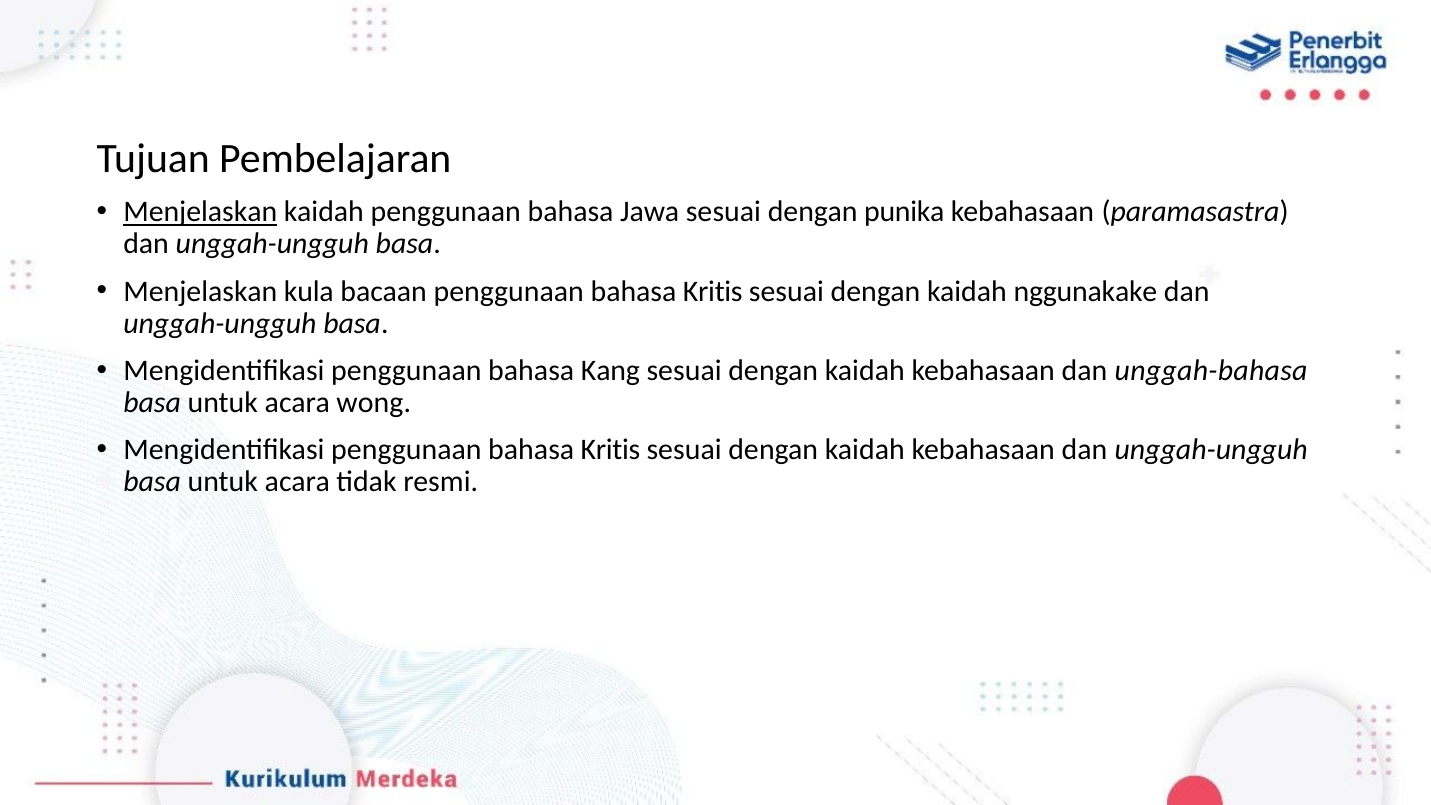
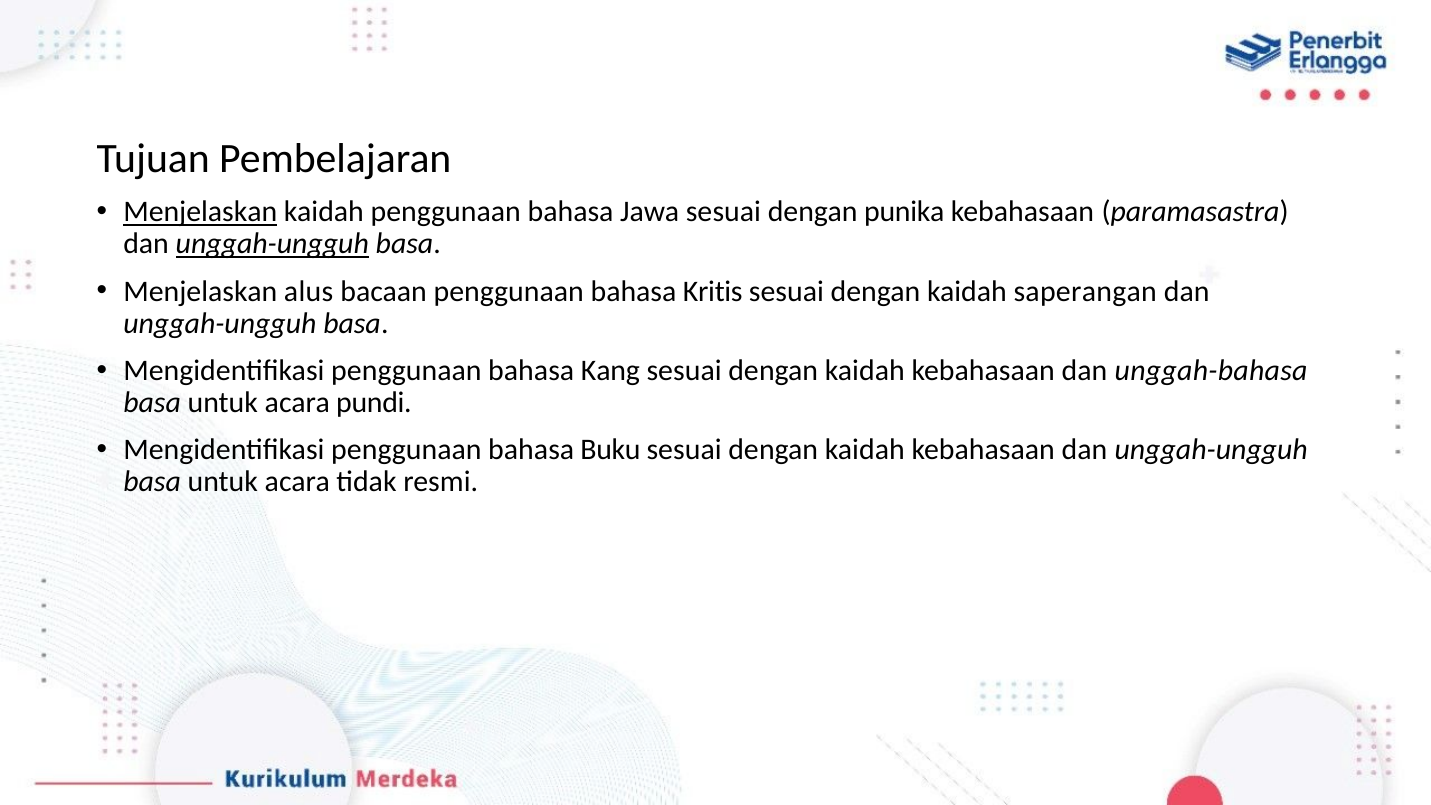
unggah-ungguh at (272, 244) underline: none -> present
kula: kula -> alus
nggunakake: nggunakake -> saperangan
wong: wong -> pundi
Mengidentifikasi penggunaan bahasa Kritis: Kritis -> Buku
